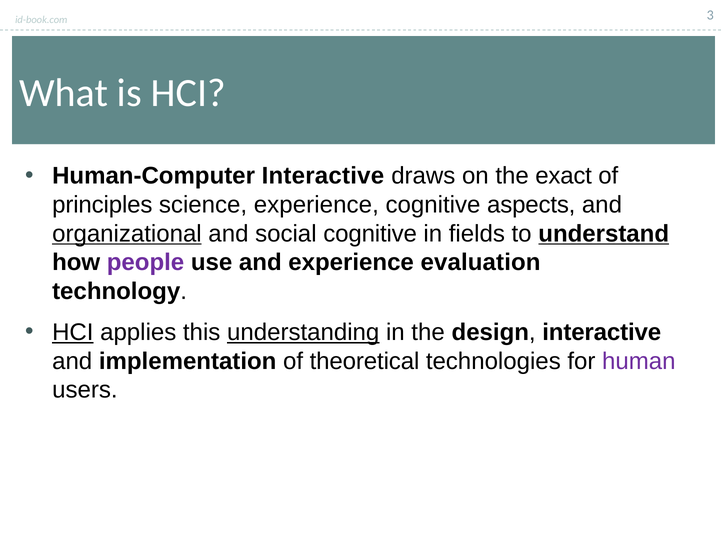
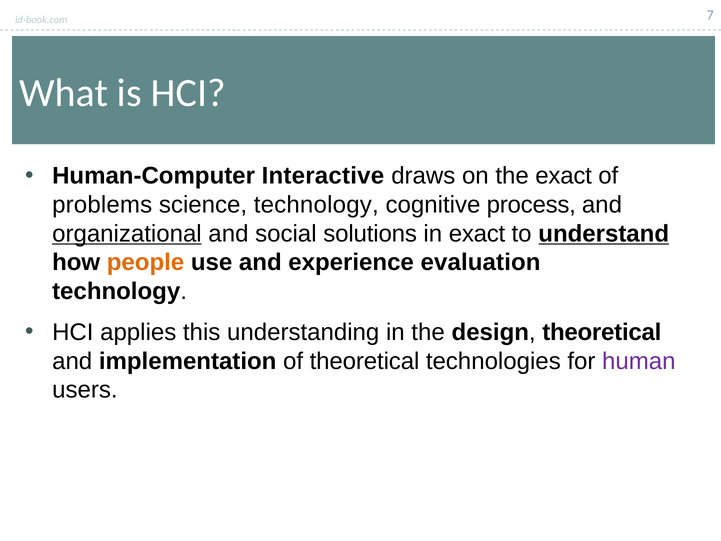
3: 3 -> 7
principles: principles -> problems
science experience: experience -> technology
aspects: aspects -> process
social cognitive: cognitive -> solutions
in fields: fields -> exact
people colour: purple -> orange
HCI at (73, 332) underline: present -> none
understanding underline: present -> none
design interactive: interactive -> theoretical
